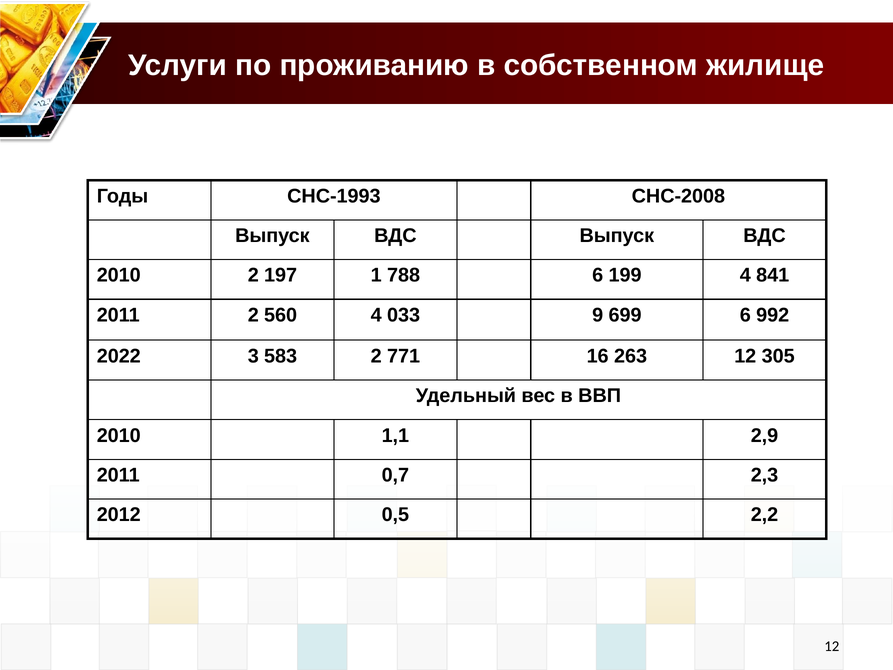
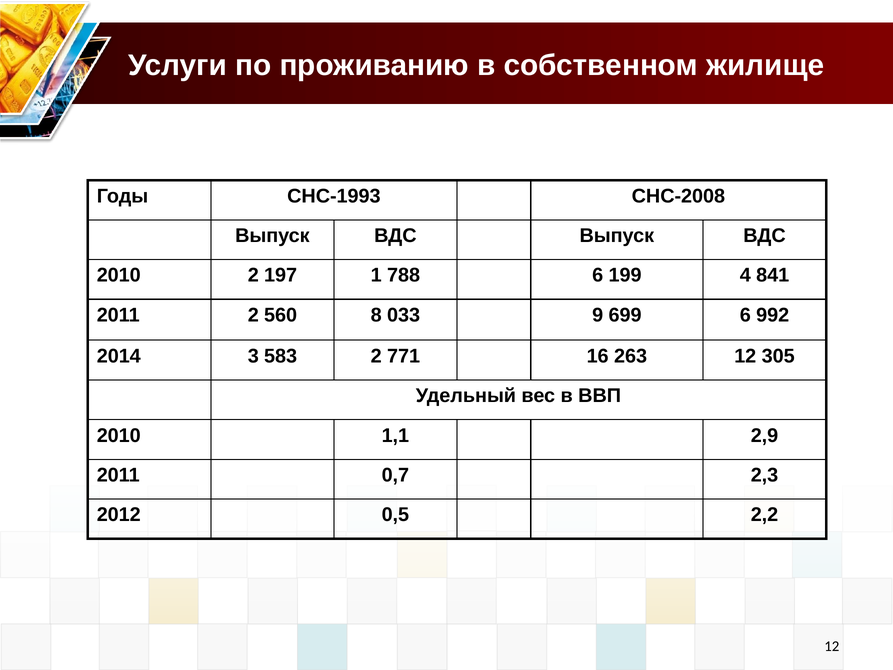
560 4: 4 -> 8
2022: 2022 -> 2014
